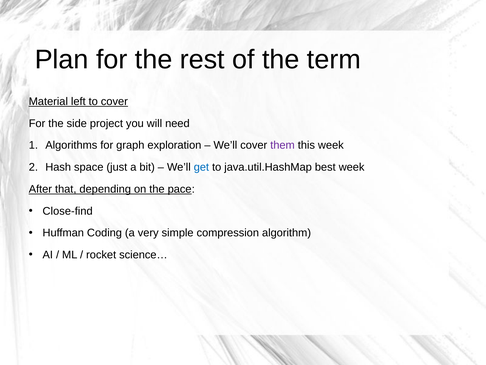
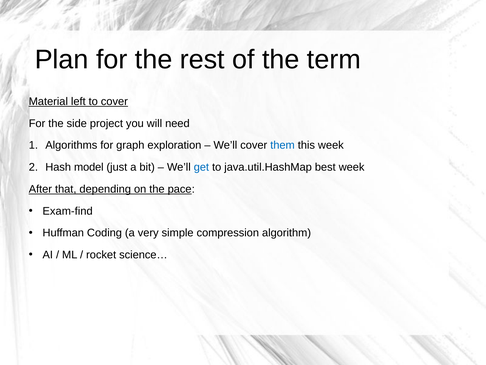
them colour: purple -> blue
space: space -> model
Close-find: Close-find -> Exam-find
